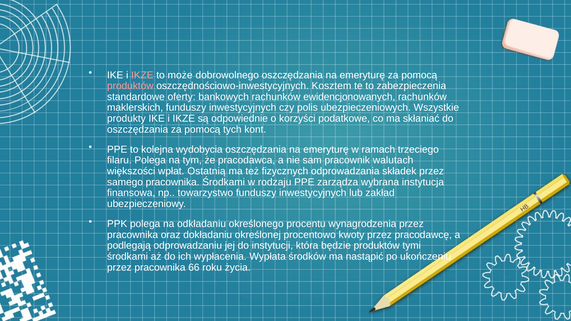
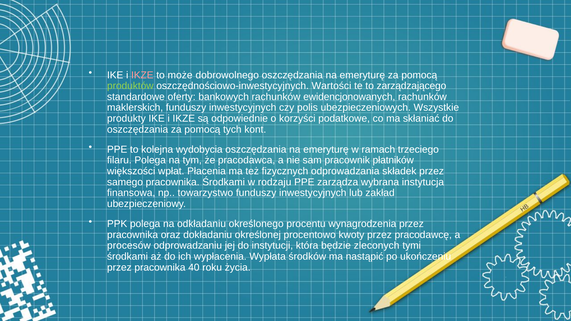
produktów at (130, 86) colour: pink -> light green
Kosztem: Kosztem -> Wartości
zabezpieczenia: zabezpieczenia -> zarządzającego
walutach: walutach -> płatników
Ostatnią: Ostatnią -> Płacenia
podlegają: podlegają -> procesów
będzie produktów: produktów -> zleconych
66: 66 -> 40
